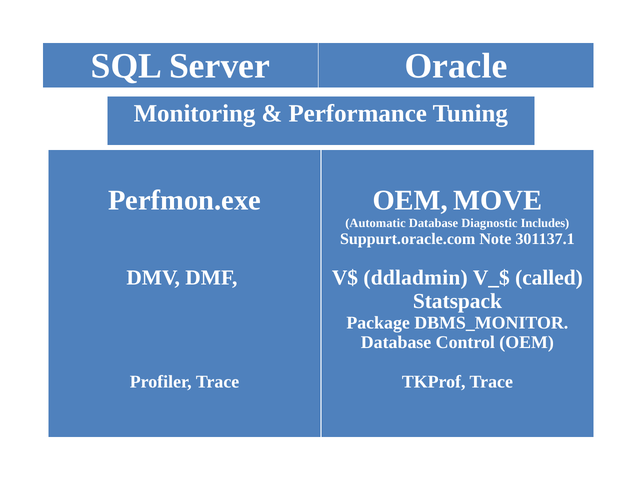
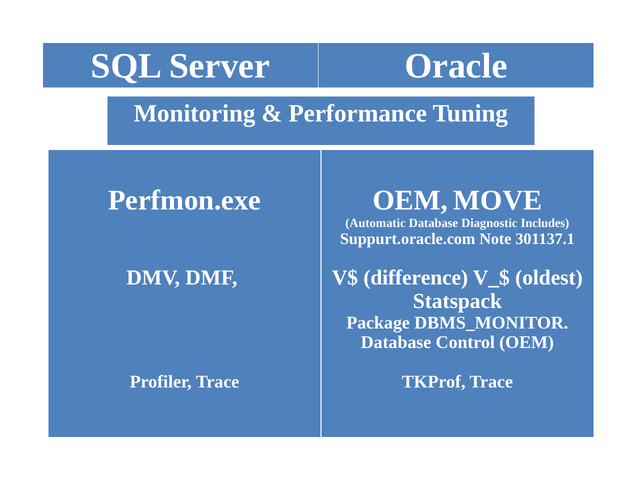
ddladmin: ddladmin -> difference
called: called -> oldest
